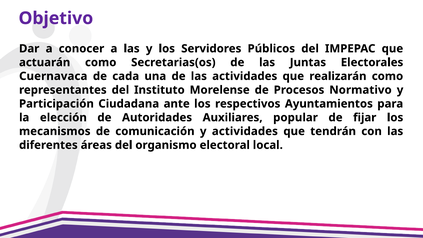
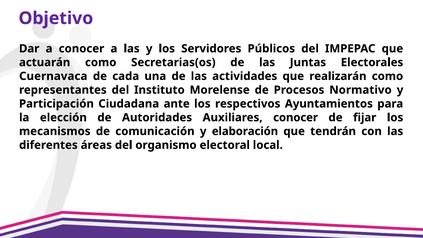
Auxiliares popular: popular -> conocer
y actividades: actividades -> elaboración
